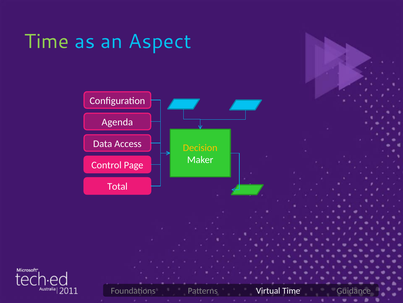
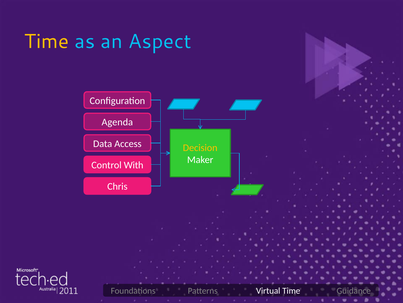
Time at (47, 41) colour: light green -> yellow
Page: Page -> With
Total: Total -> Chris
